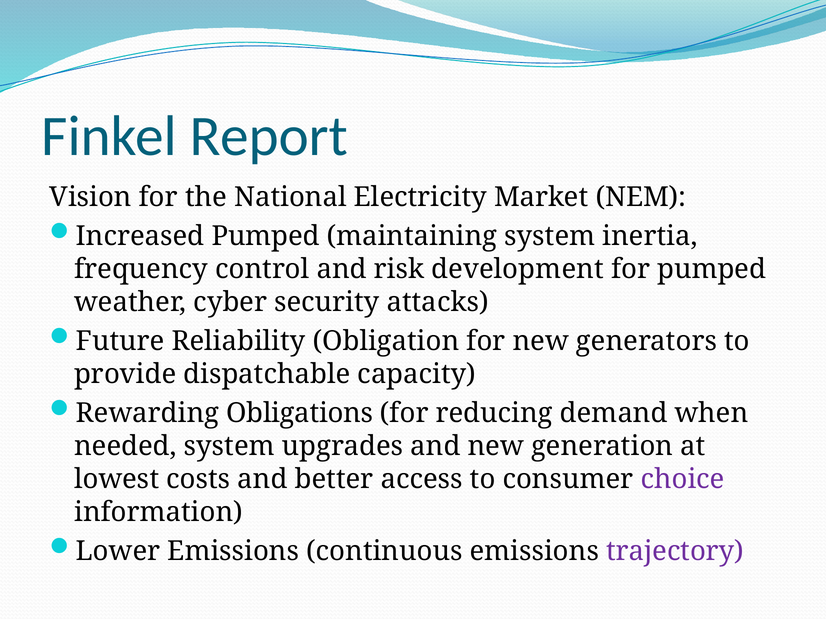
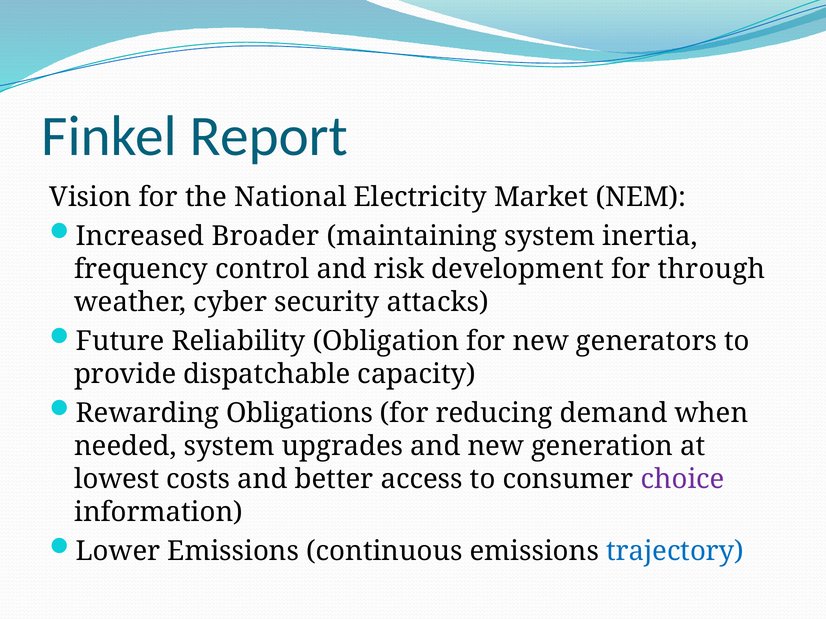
Increased Pumped: Pumped -> Broader
for pumped: pumped -> through
trajectory colour: purple -> blue
